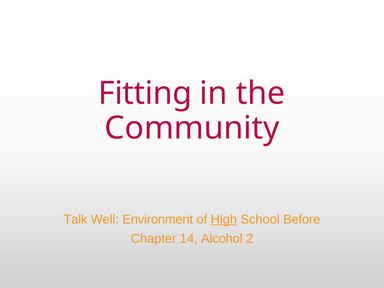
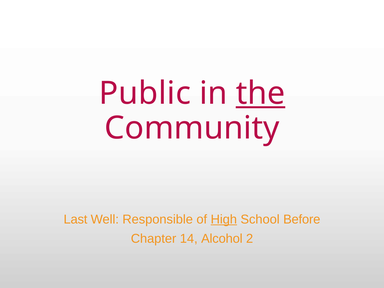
Fitting: Fitting -> Public
the underline: none -> present
Talk: Talk -> Last
Environment: Environment -> Responsible
